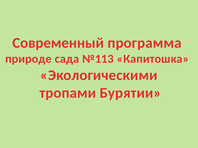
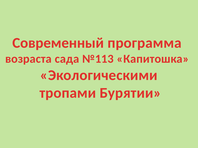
природе: природе -> возраста
